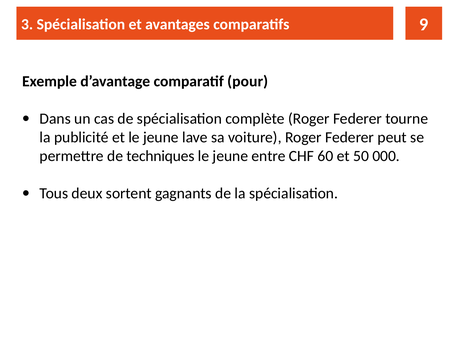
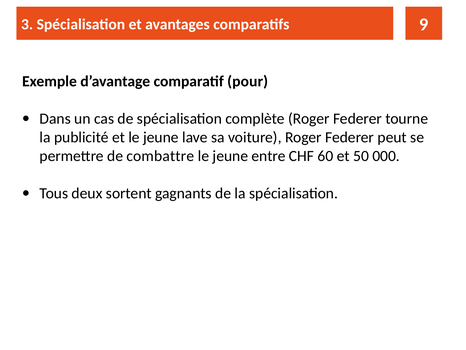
techniques: techniques -> combattre
